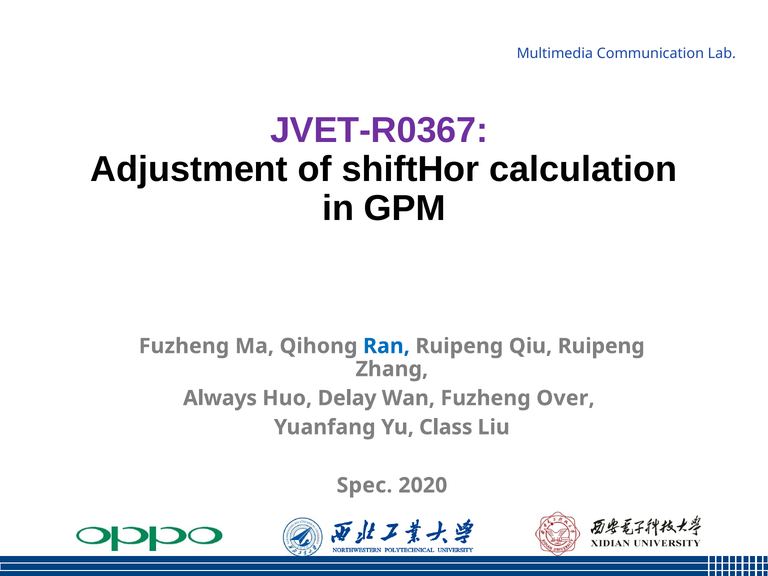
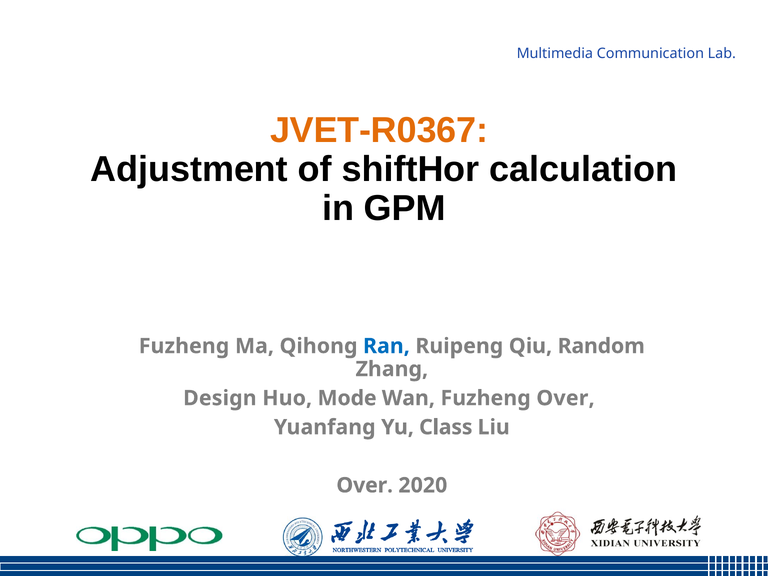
JVET-R0367 colour: purple -> orange
Qiu Ruipeng: Ruipeng -> Random
Always: Always -> Design
Delay: Delay -> Mode
Spec at (364, 485): Spec -> Over
